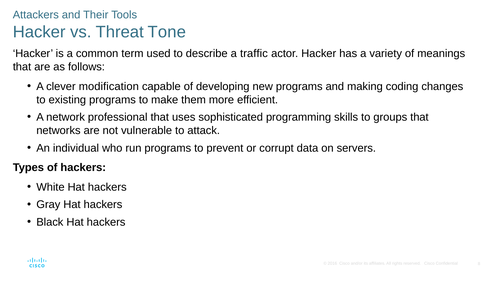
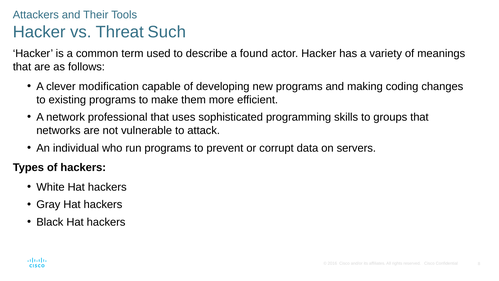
Tone: Tone -> Such
traffic: traffic -> found
